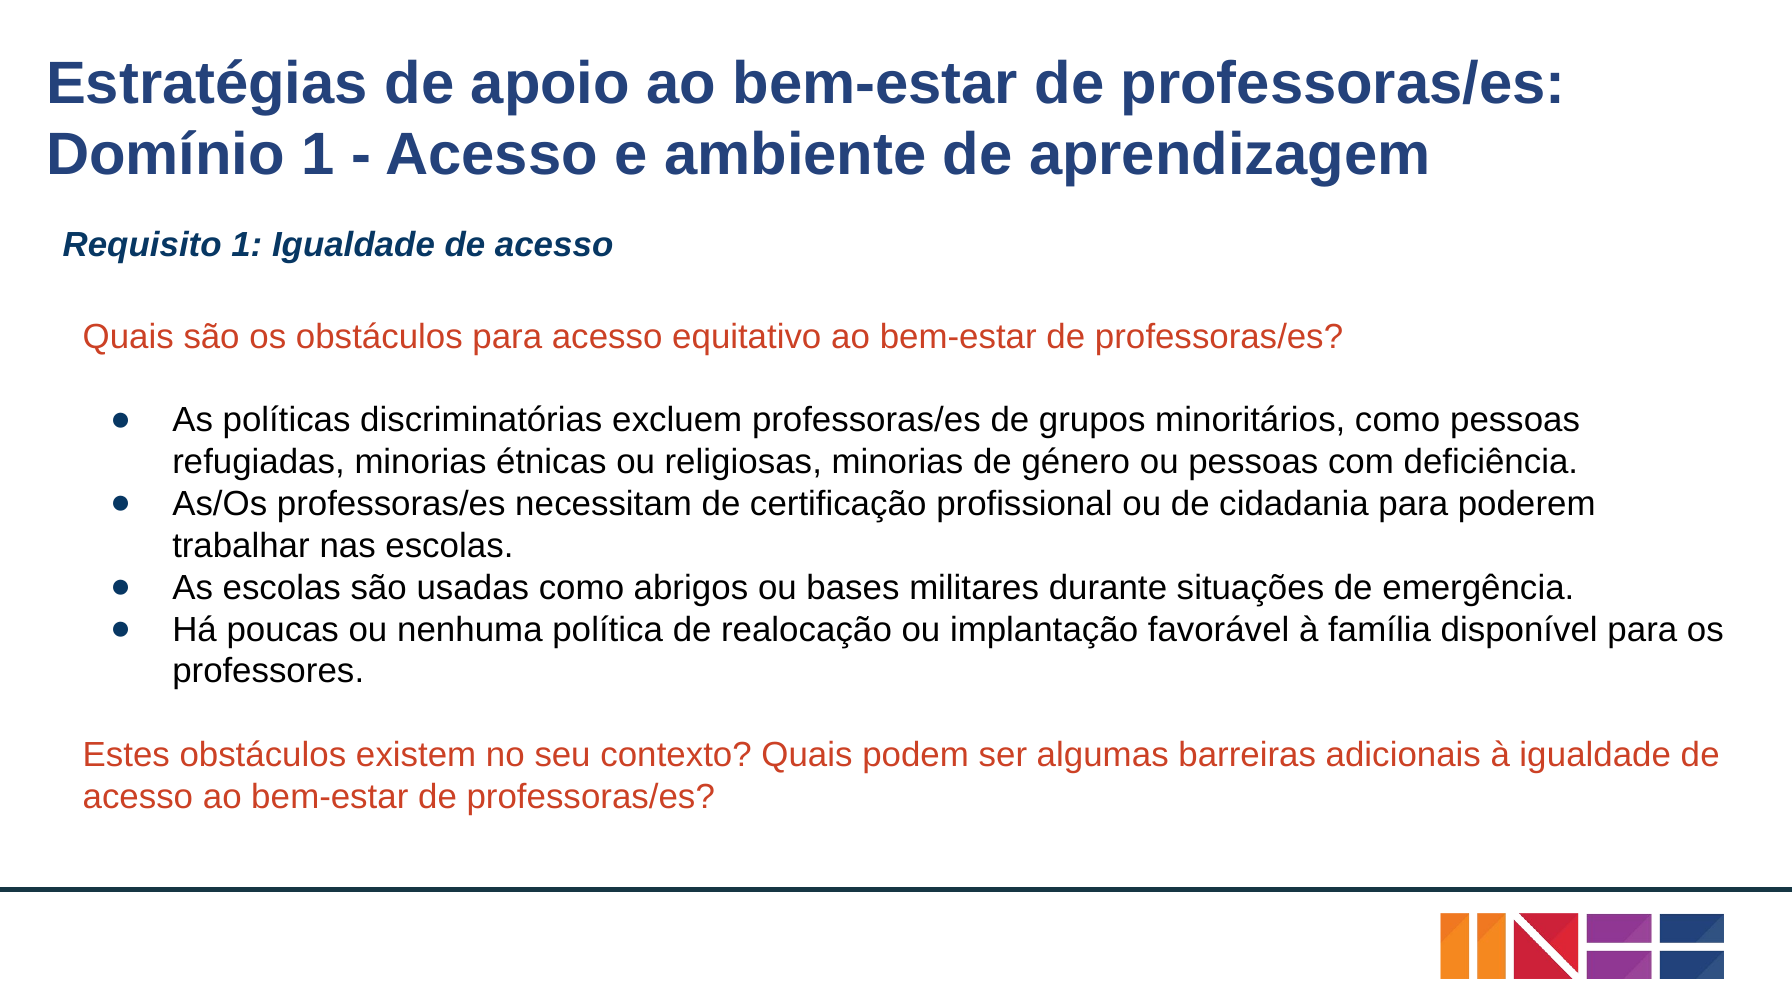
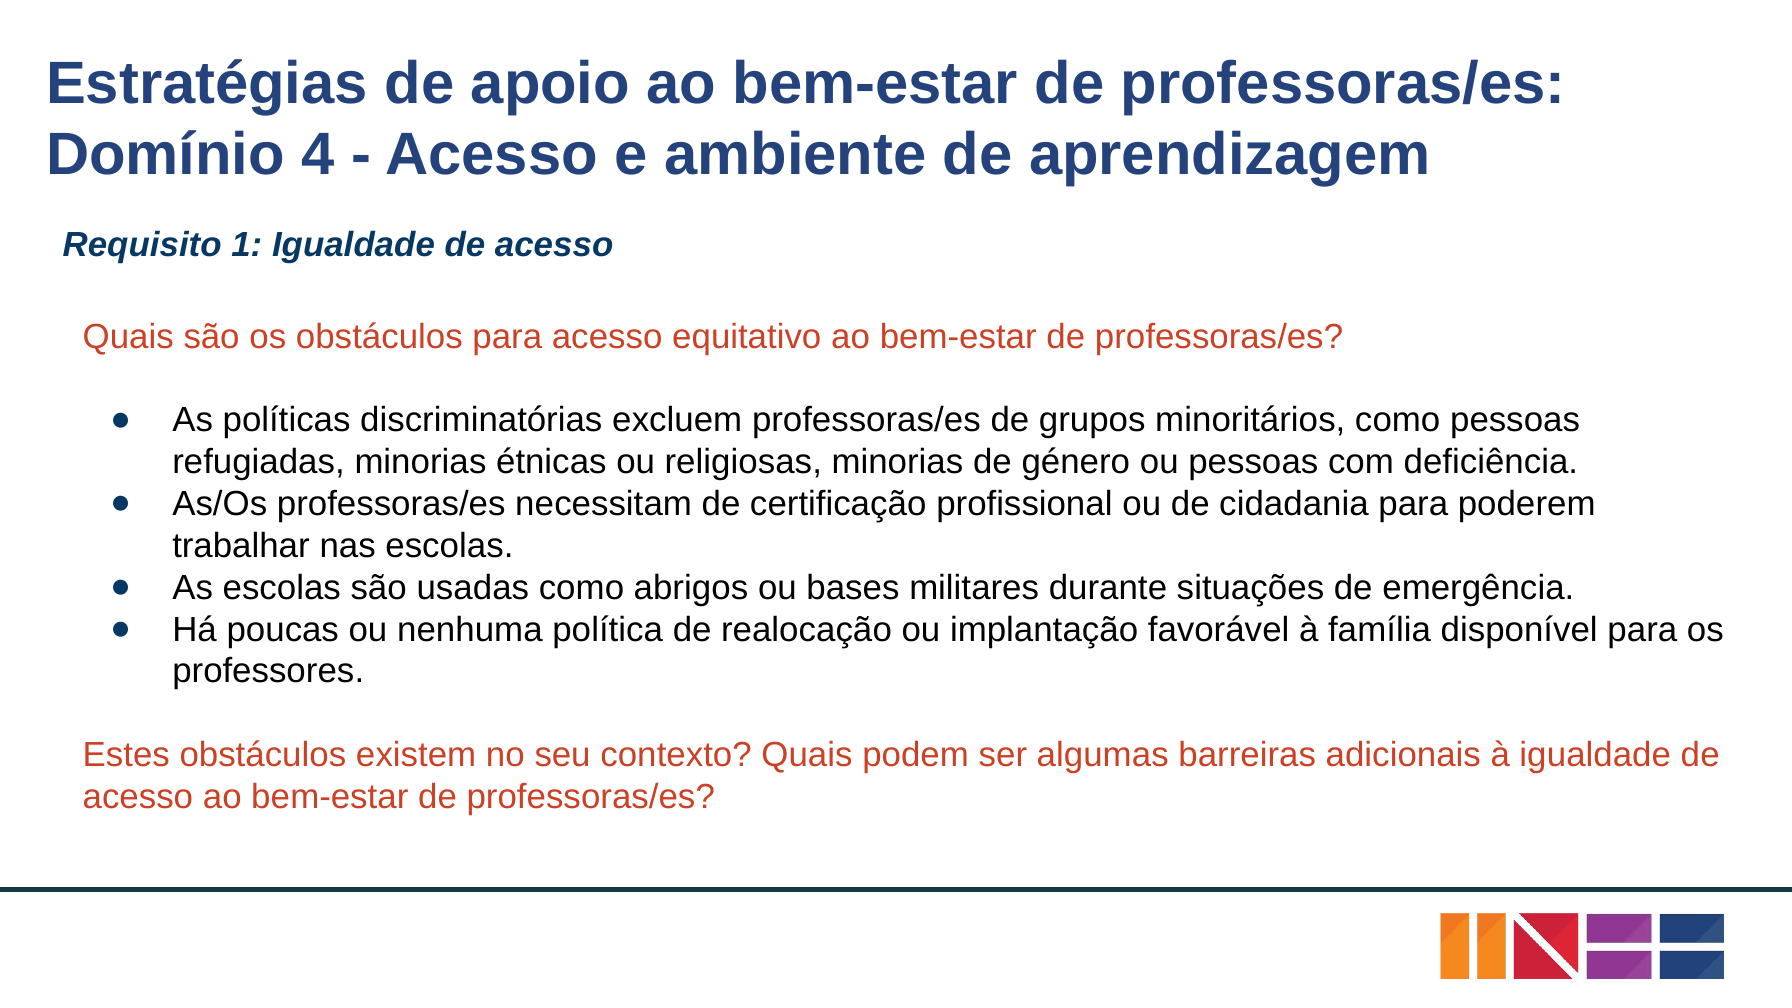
Domínio 1: 1 -> 4
